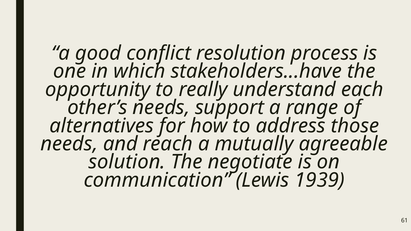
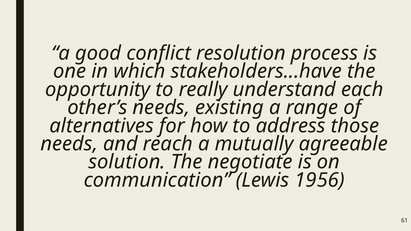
support: support -> existing
1939: 1939 -> 1956
